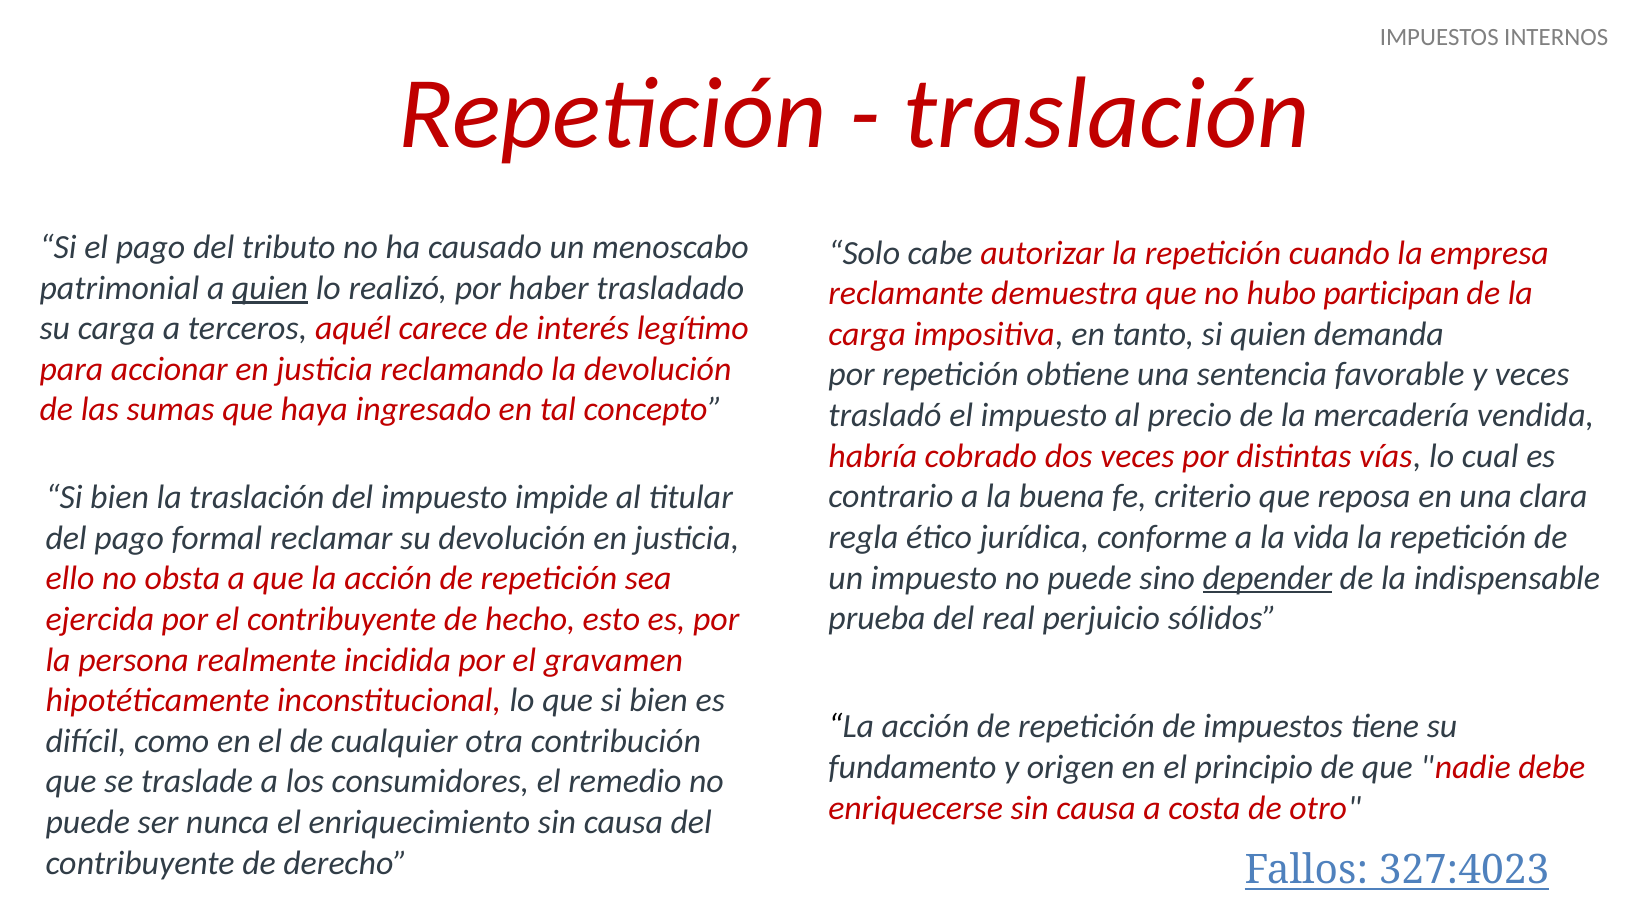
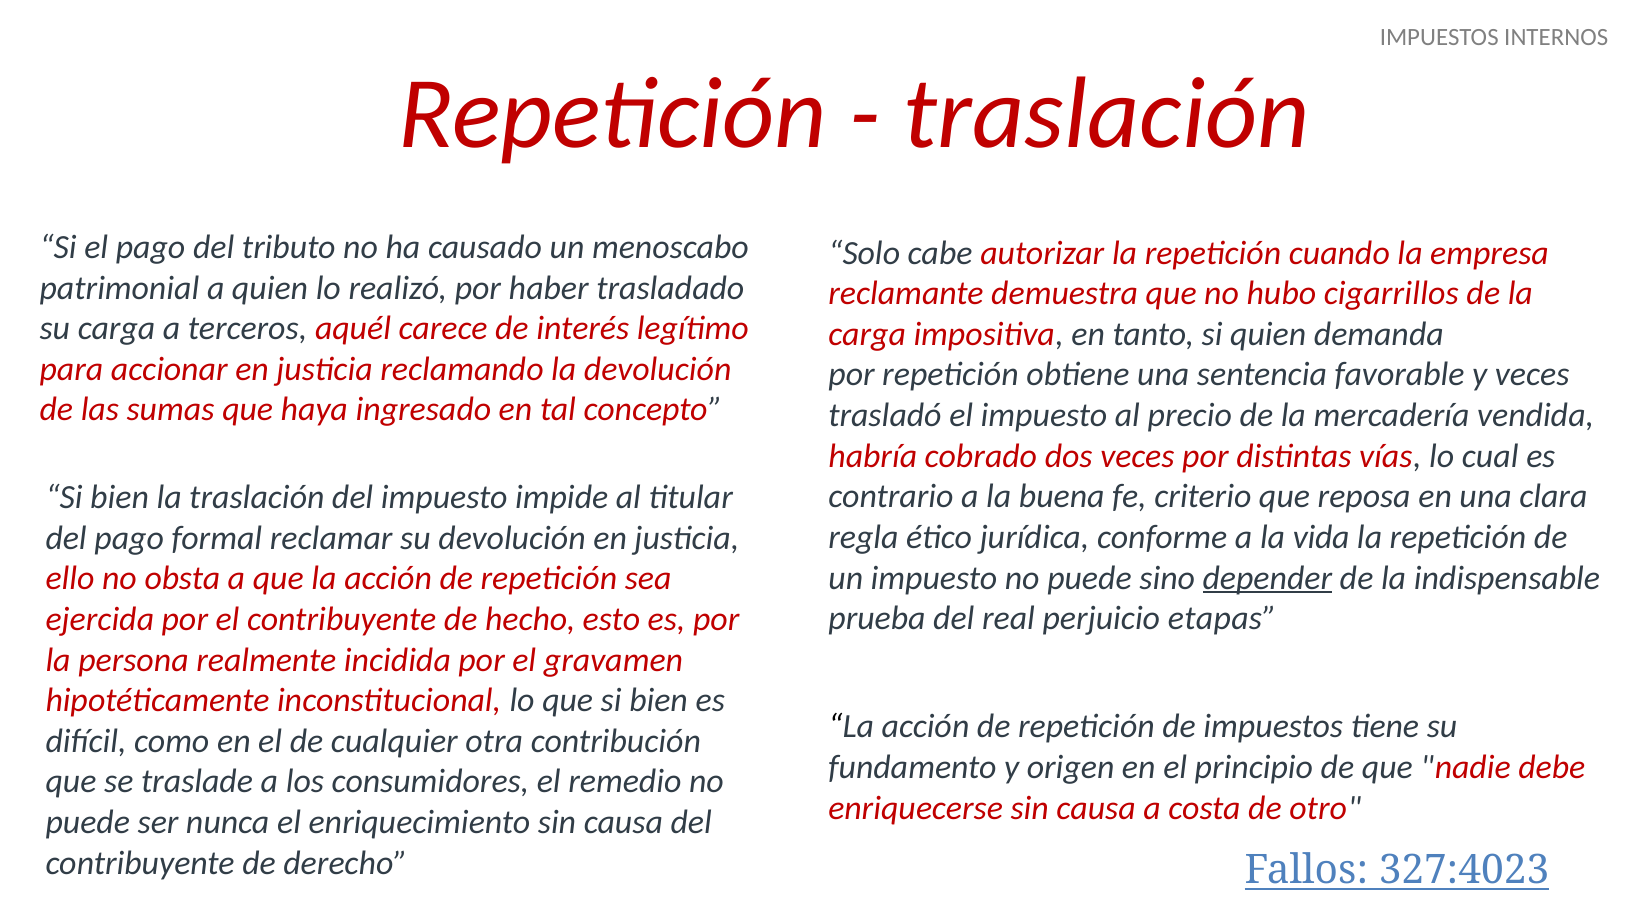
quien at (270, 288) underline: present -> none
participan: participan -> cigarrillos
sólidos: sólidos -> etapas
